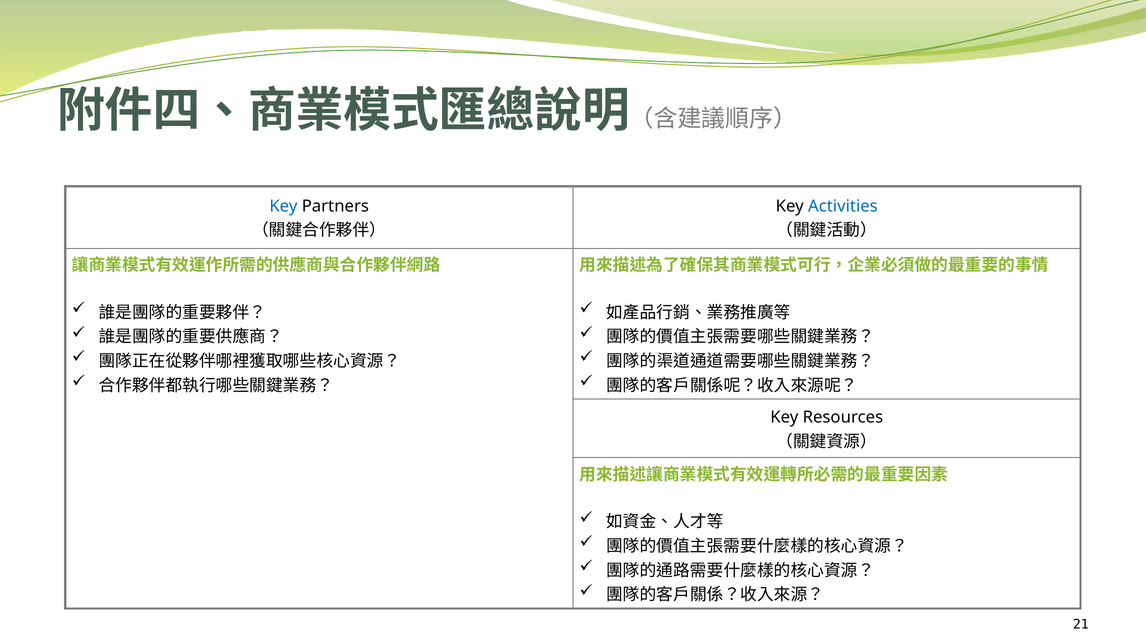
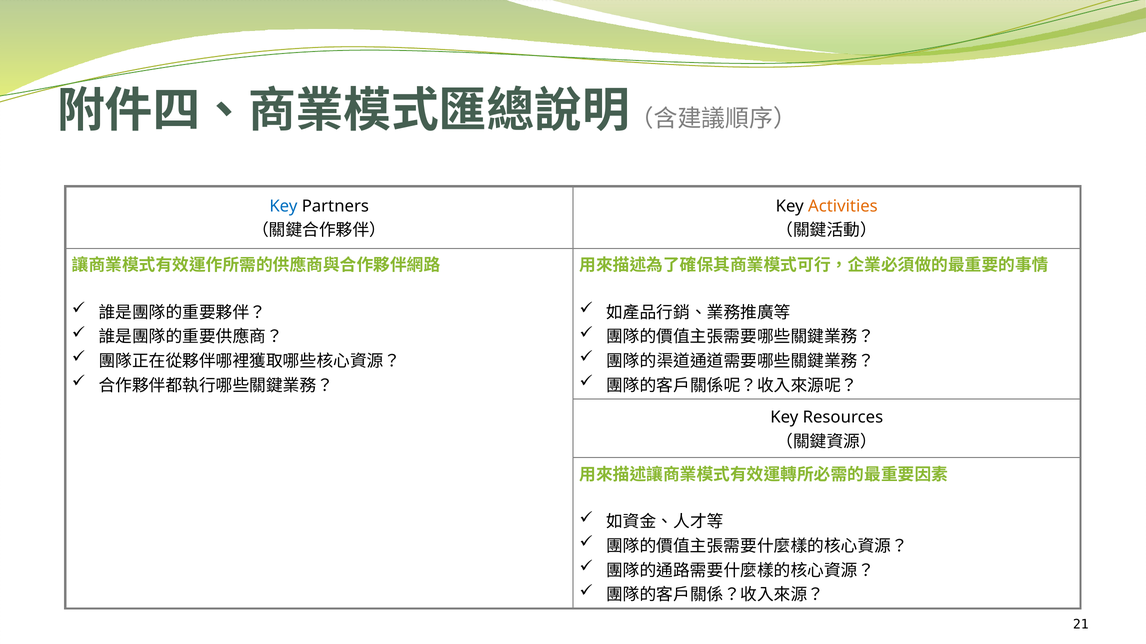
Activities colour: blue -> orange
